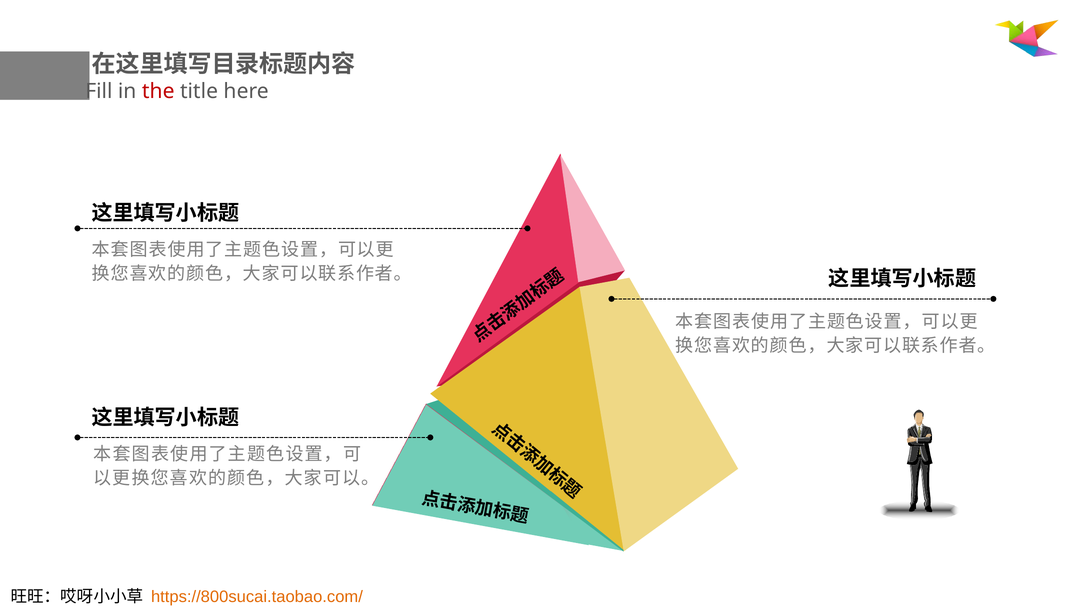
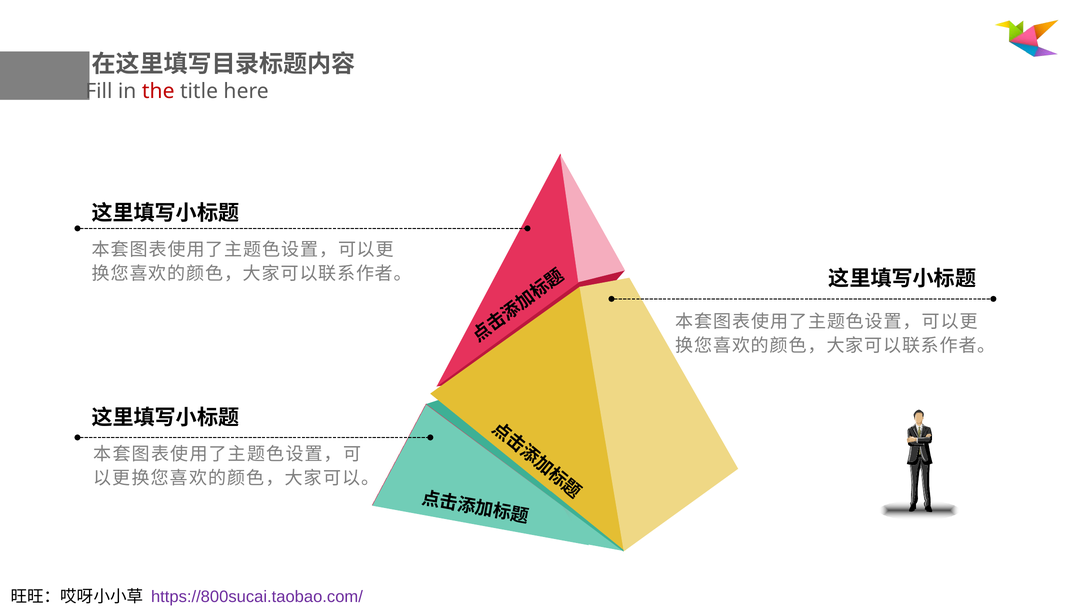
https://800sucai.taobao.com/ colour: orange -> purple
